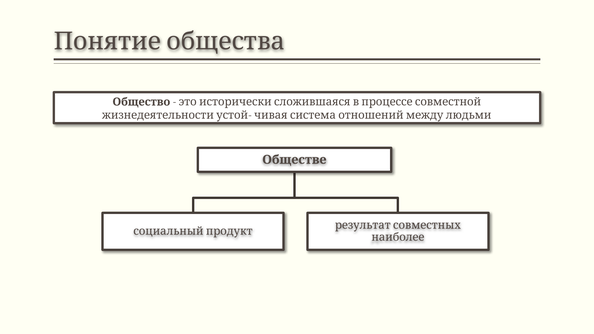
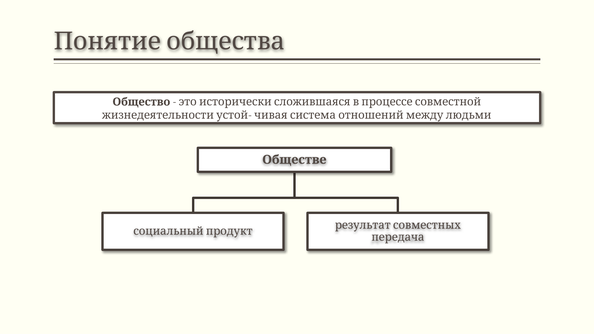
наиболее: наиболее -> передача
